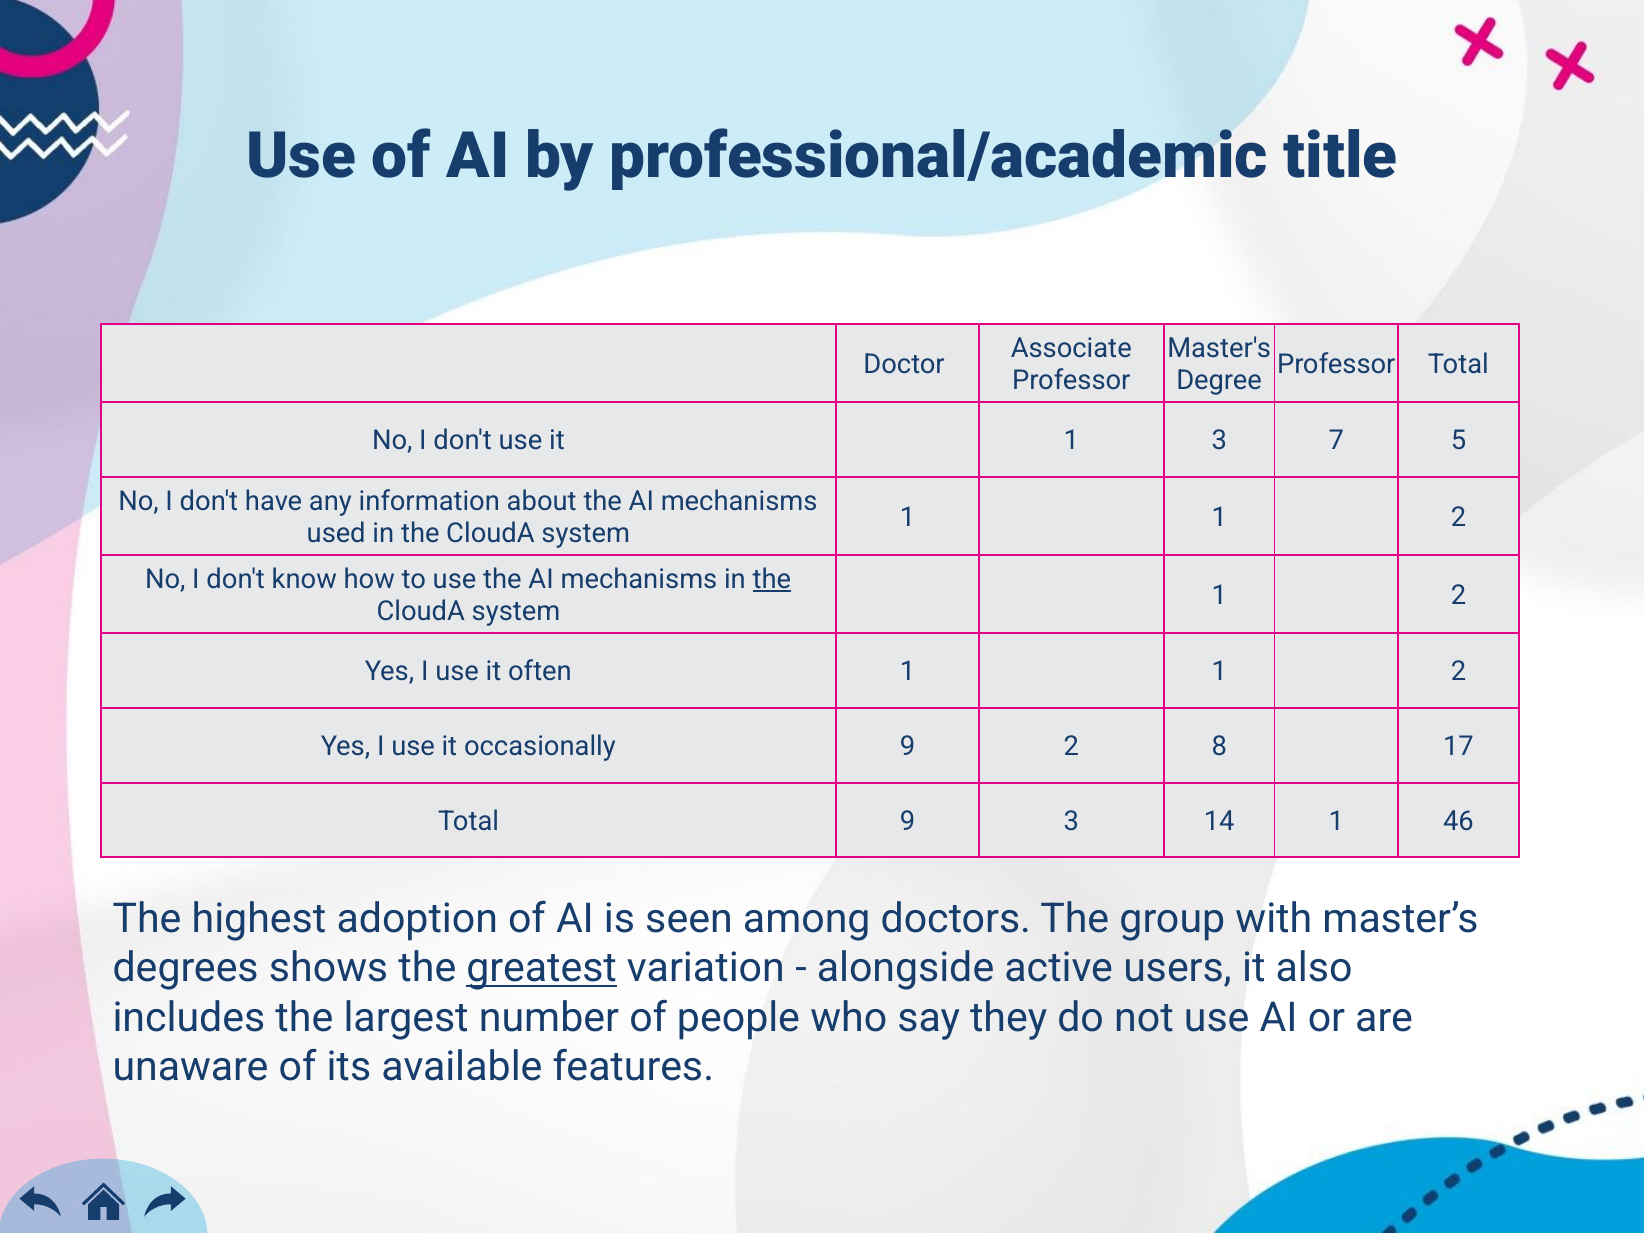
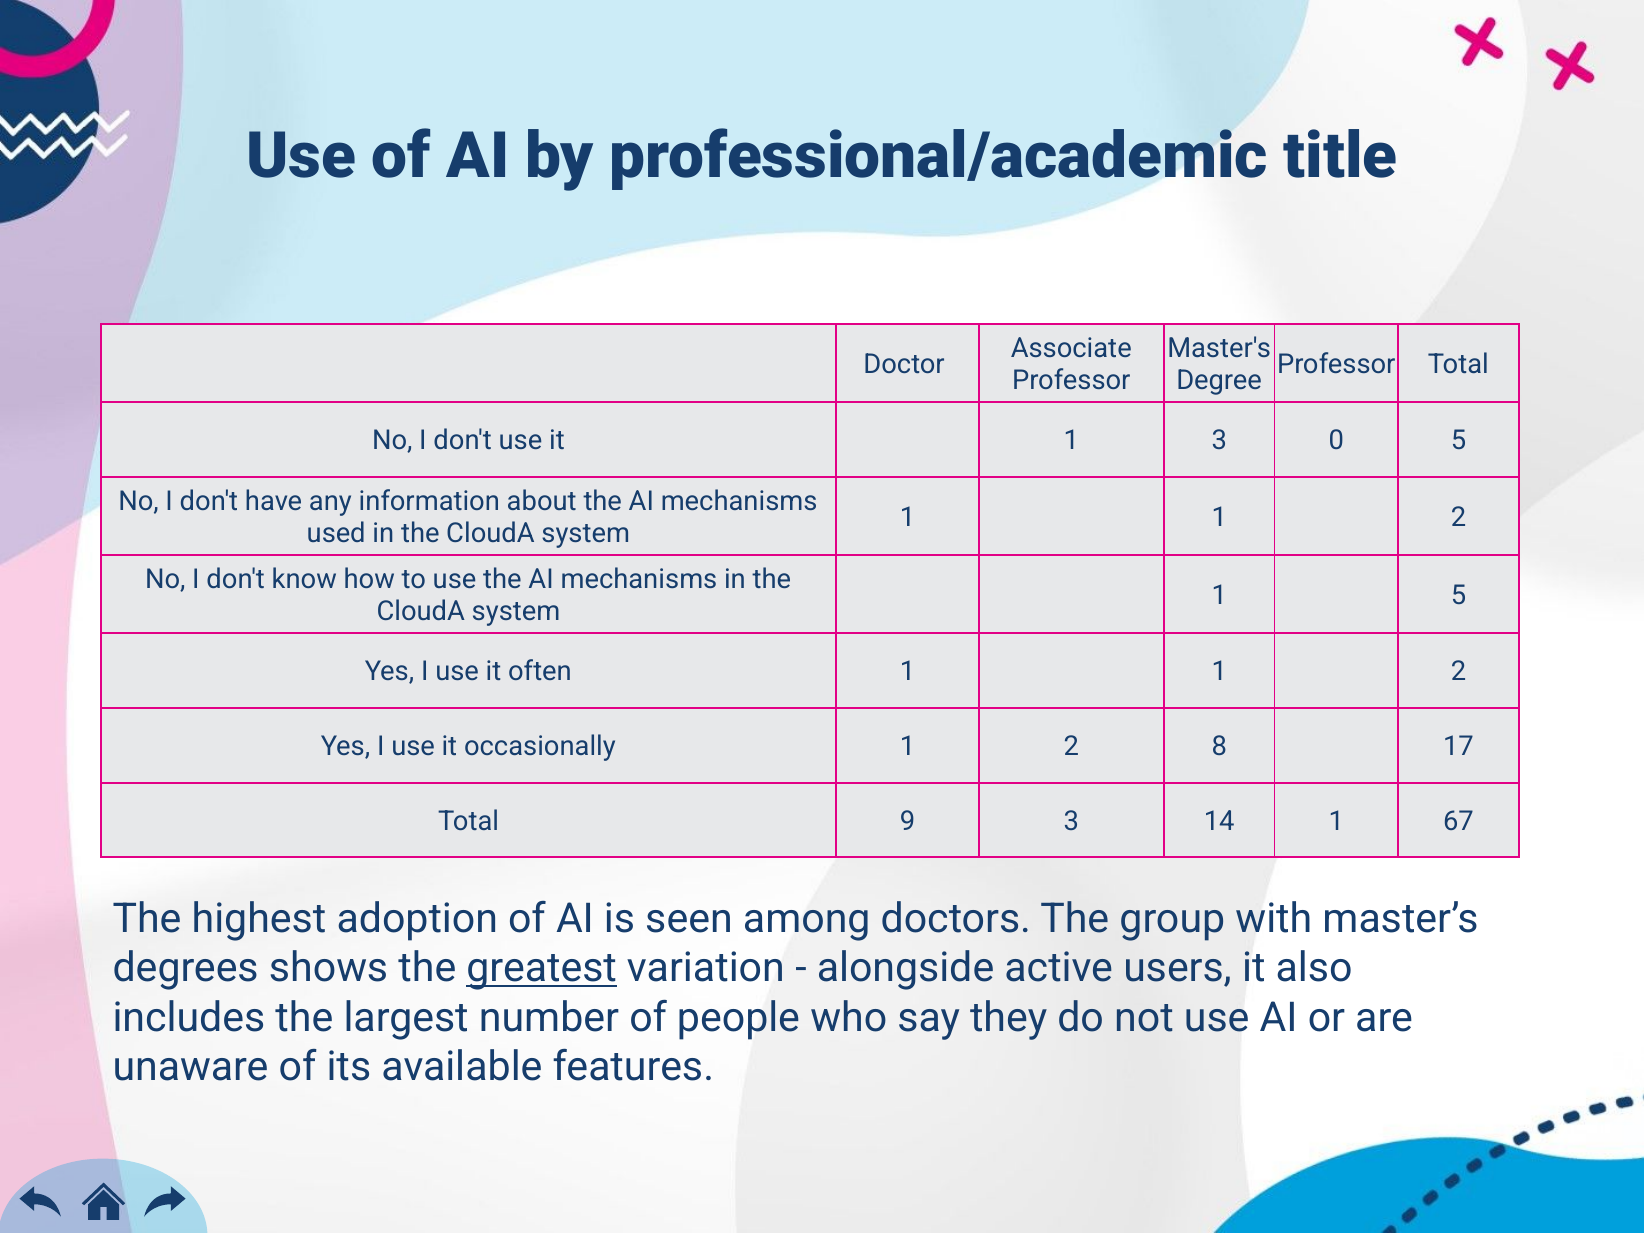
7: 7 -> 0
the at (772, 579) underline: present -> none
2 at (1458, 595): 2 -> 5
occasionally 9: 9 -> 1
46: 46 -> 67
